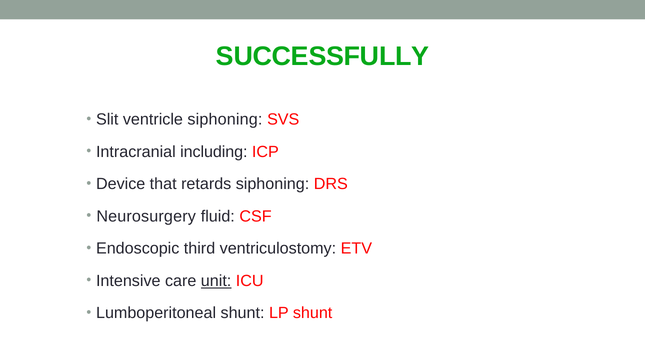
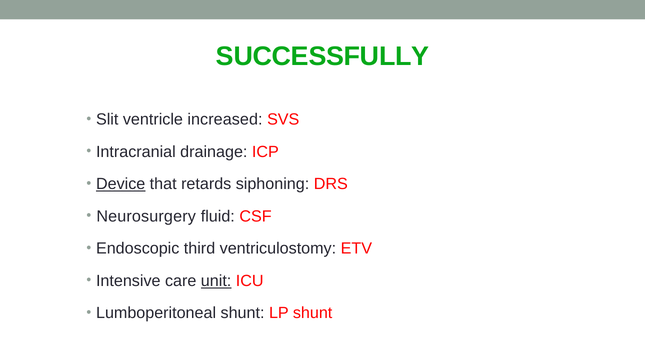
ventricle siphoning: siphoning -> increased
including: including -> drainage
Device underline: none -> present
